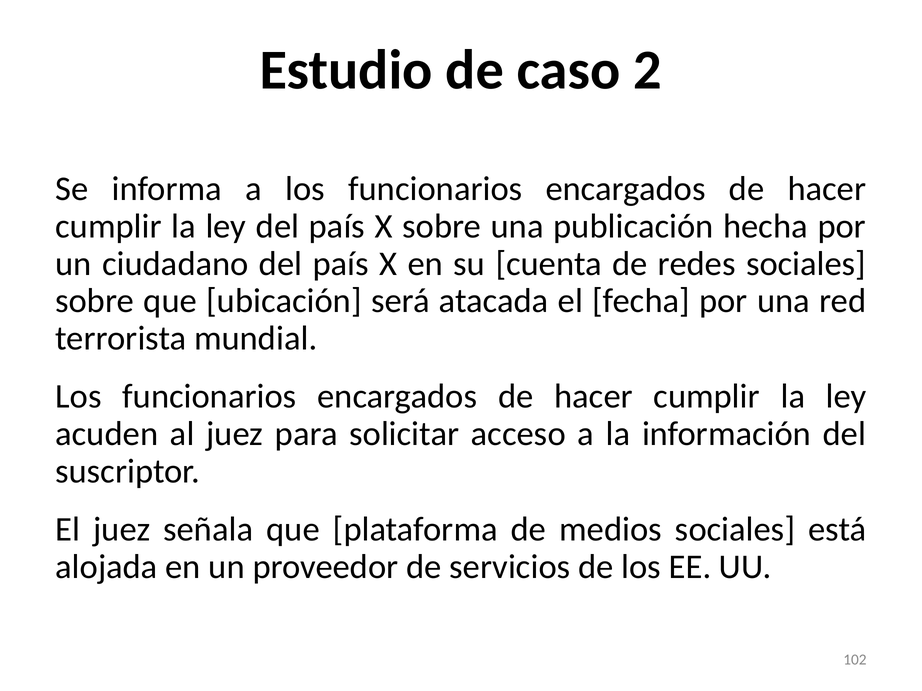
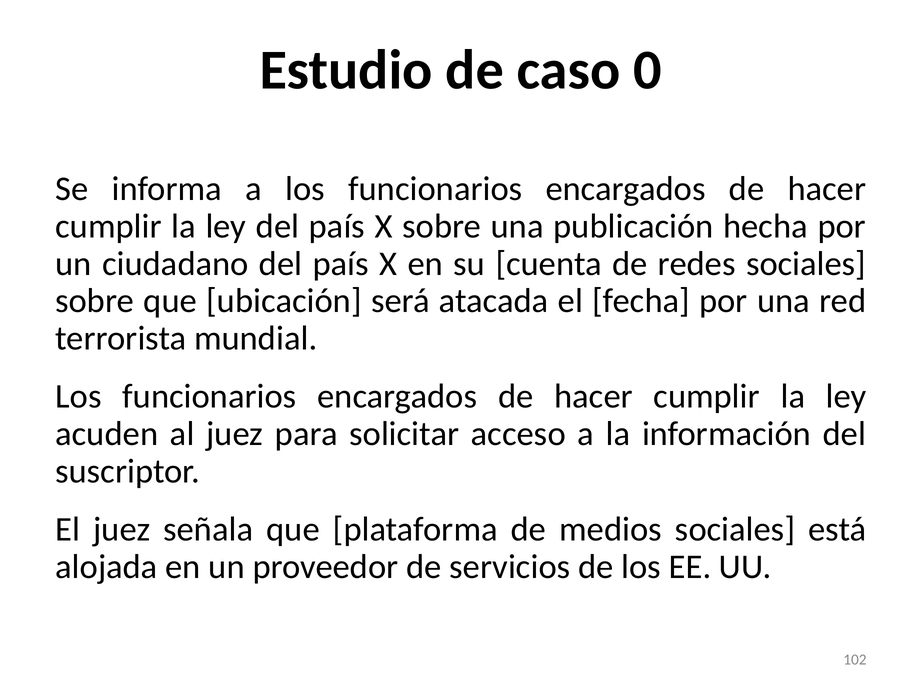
2: 2 -> 0
